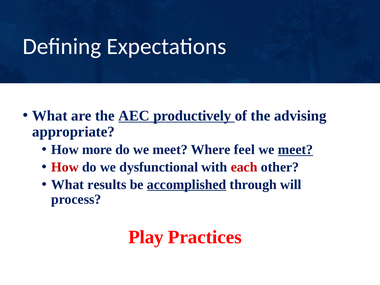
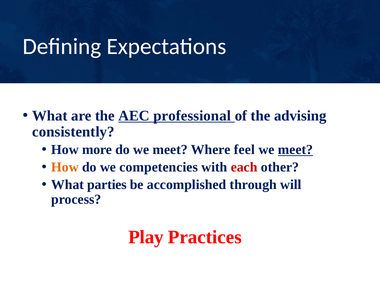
productively: productively -> professional
appropriate: appropriate -> consistently
How at (65, 167) colour: red -> orange
dysfunctional: dysfunctional -> competencies
results: results -> parties
accomplished underline: present -> none
